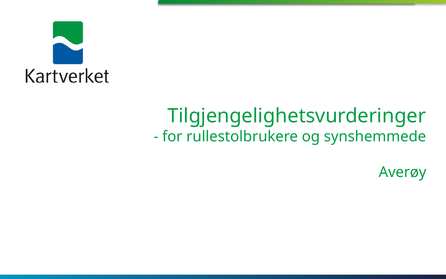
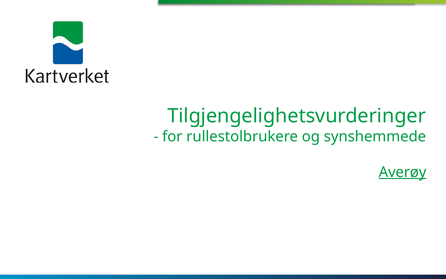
Averøy underline: none -> present
